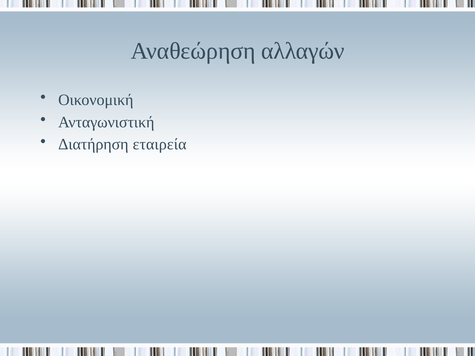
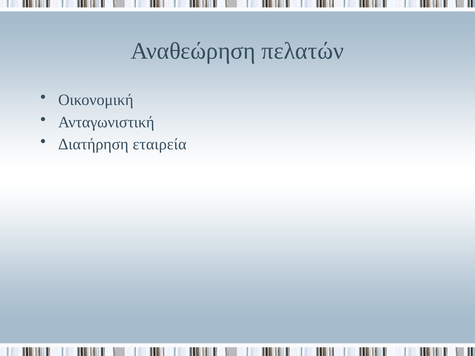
αλλαγών: αλλαγών -> πελατών
